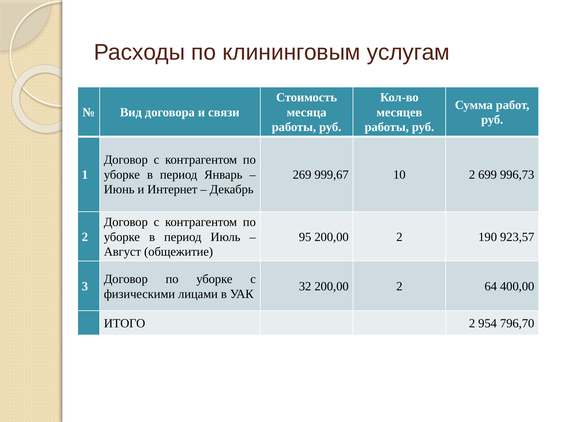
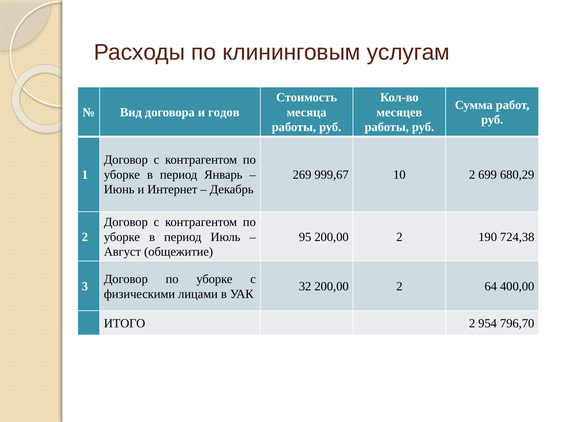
связи: связи -> годов
996,73: 996,73 -> 680,29
923,57: 923,57 -> 724,38
